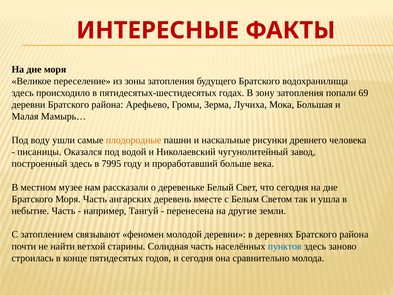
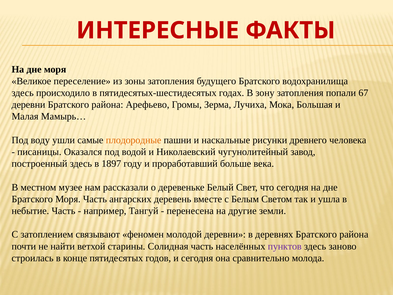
69: 69 -> 67
7995: 7995 -> 1897
пунктов colour: blue -> purple
